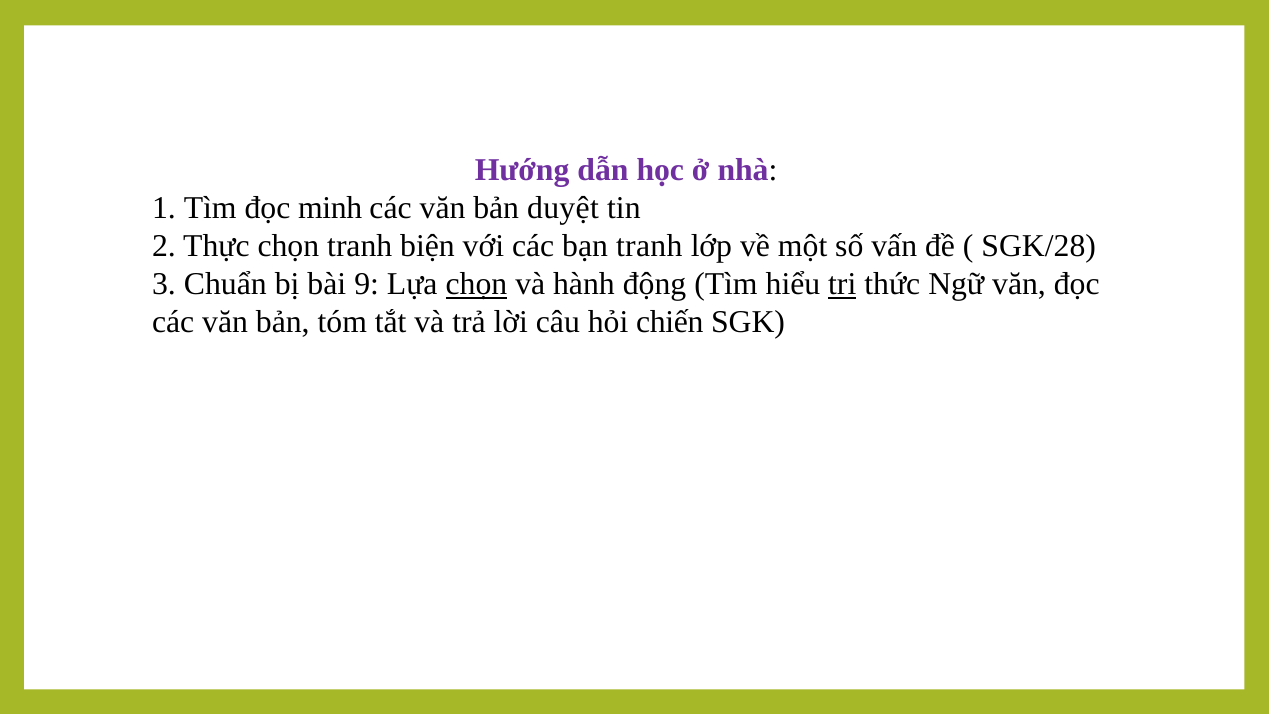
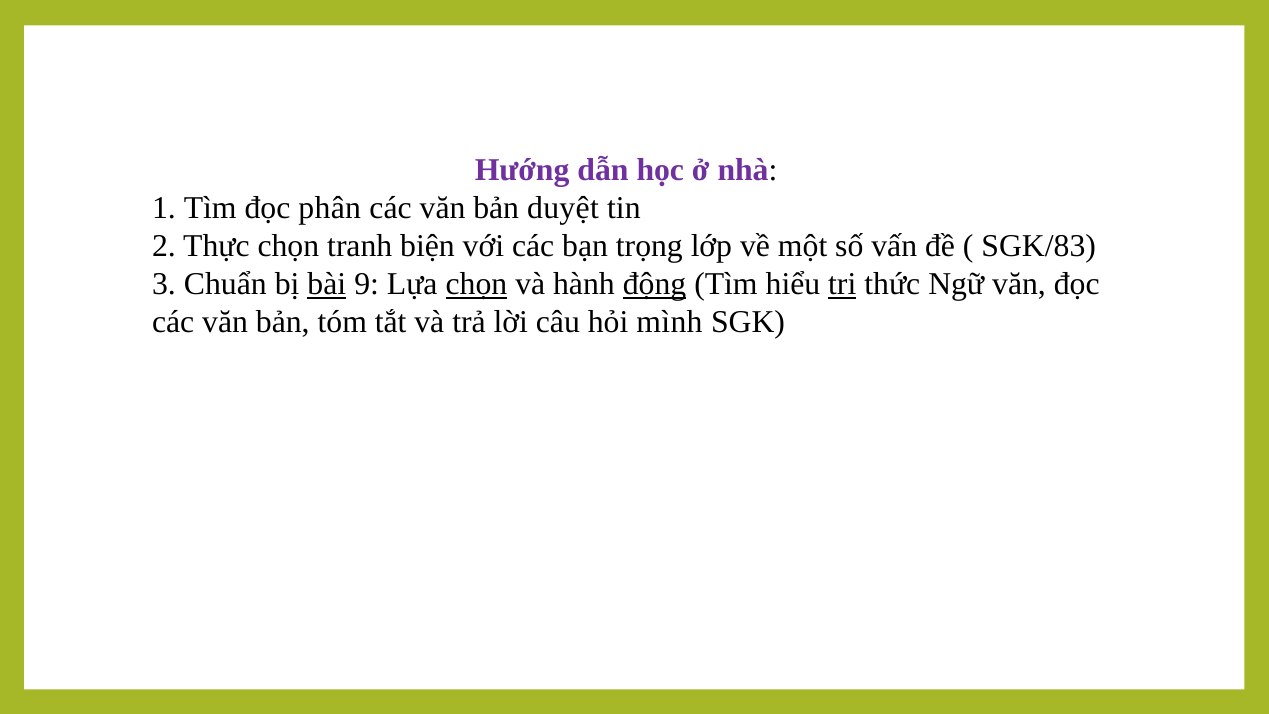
minh: minh -> phân
bạn tranh: tranh -> trọng
SGK/28: SGK/28 -> SGK/83
bài underline: none -> present
động underline: none -> present
chiến: chiến -> mình
